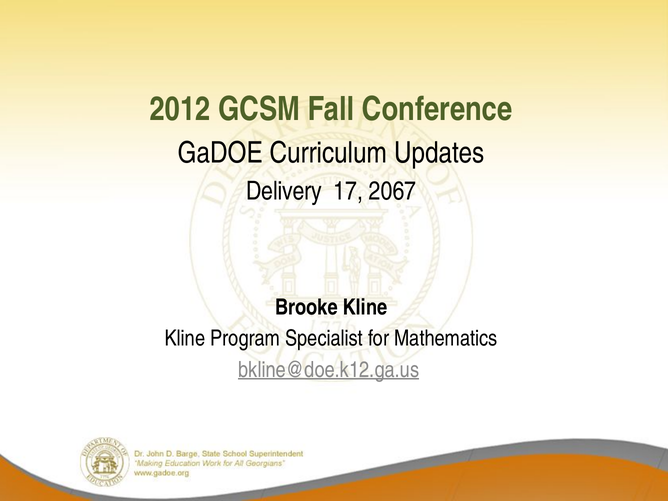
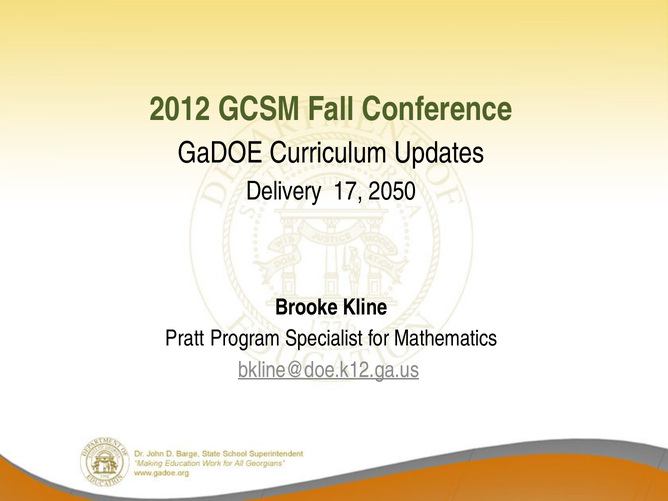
2067: 2067 -> 2050
Kline at (185, 339): Kline -> Pratt
